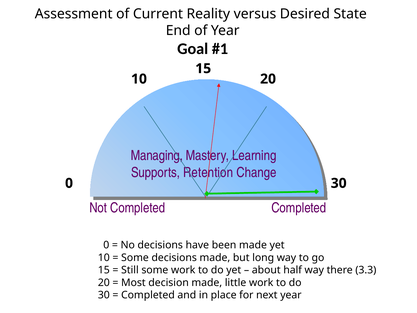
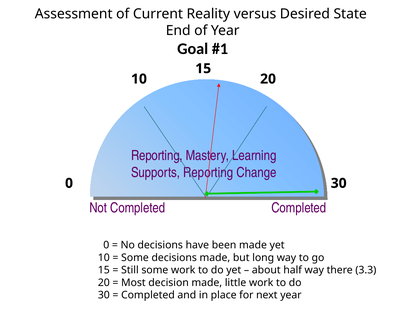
Managing at (157, 156): Managing -> Reporting
Supports Retention: Retention -> Reporting
